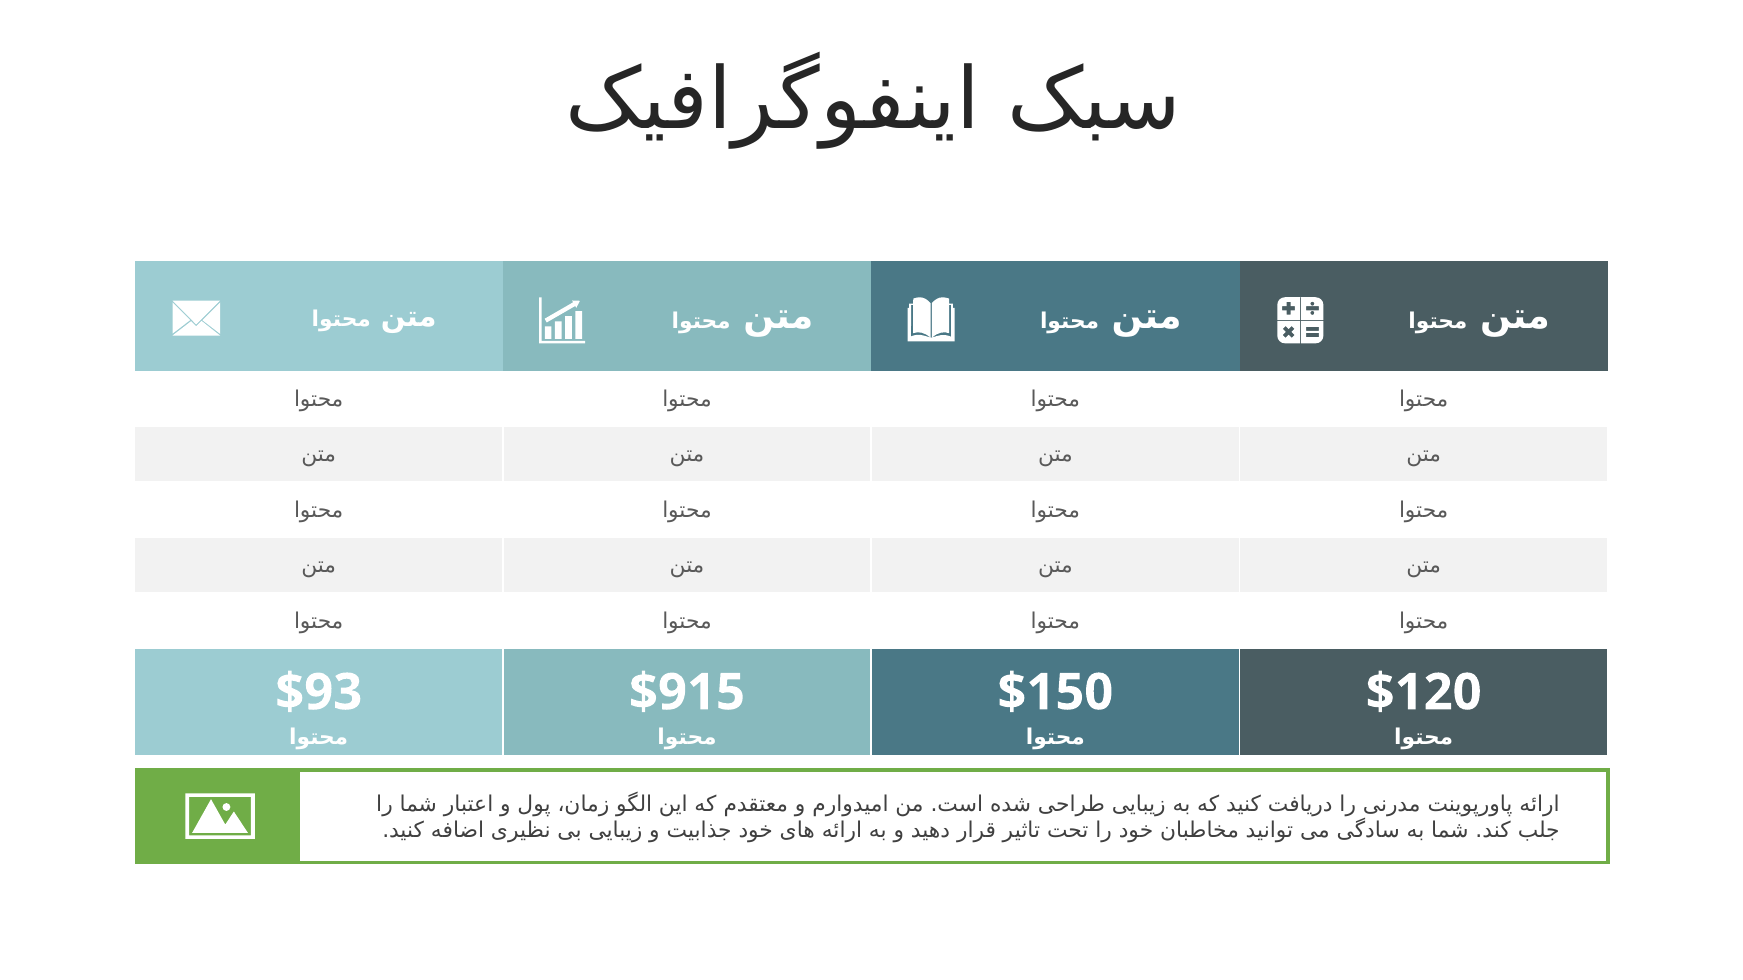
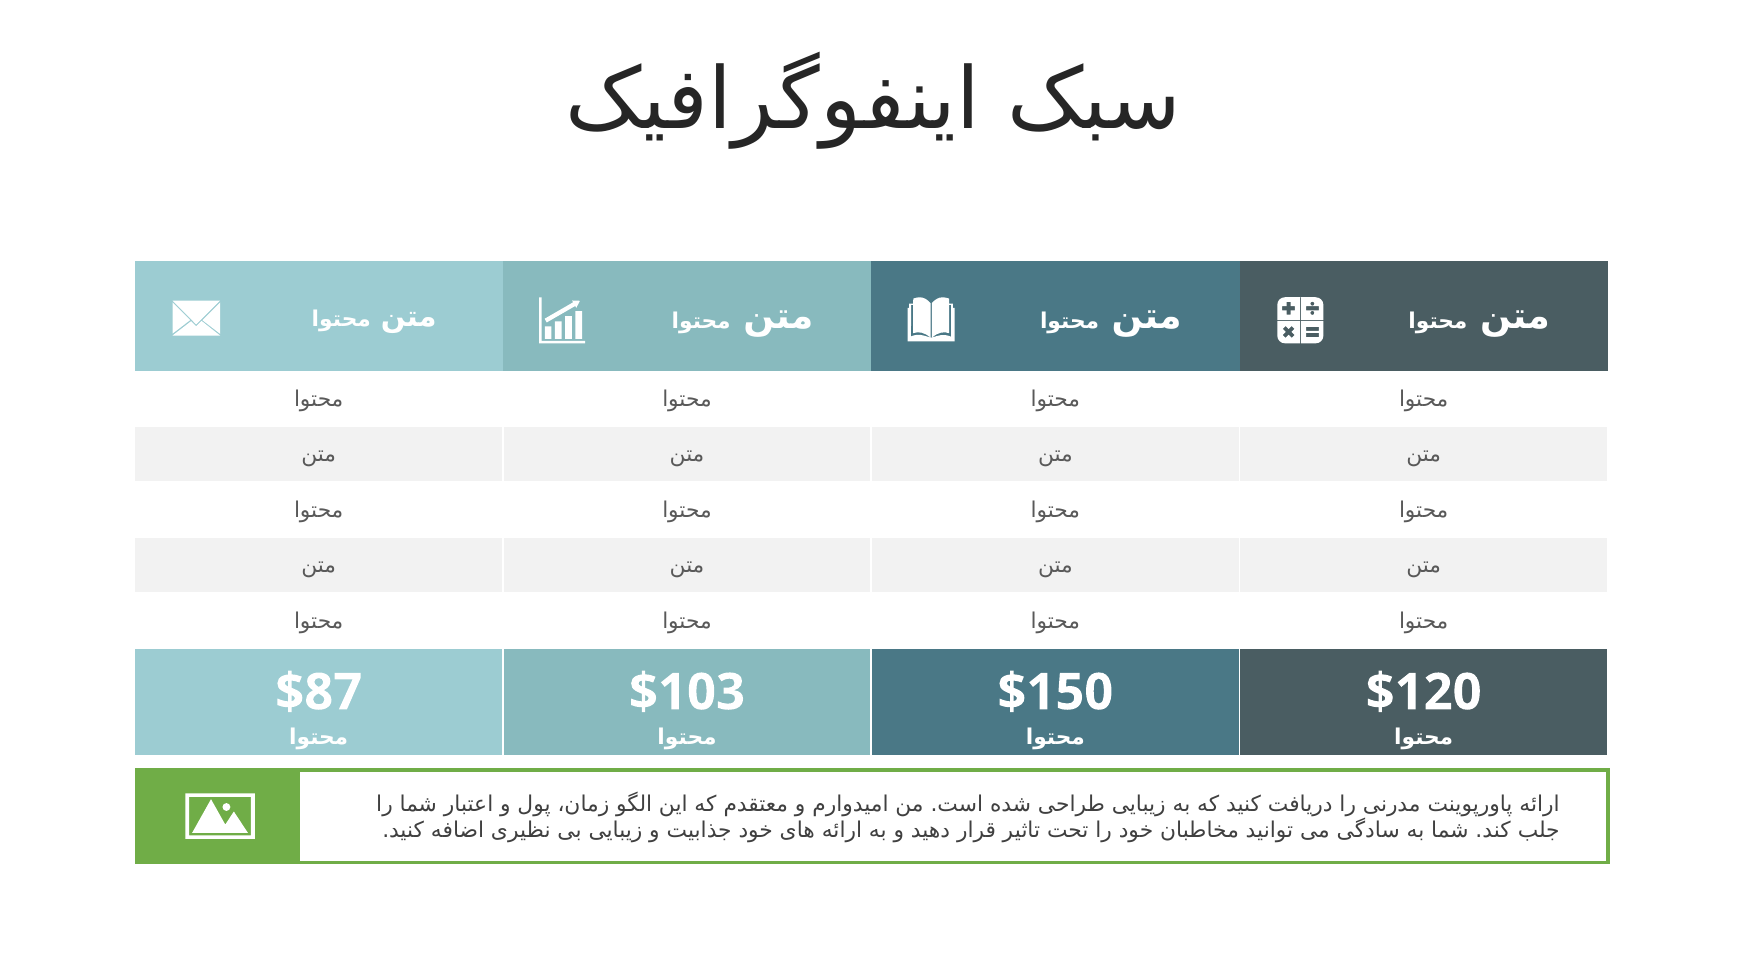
$93: $93 -> $87
$915: $915 -> $103
